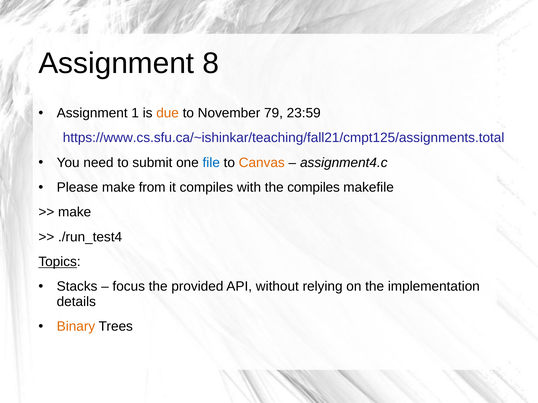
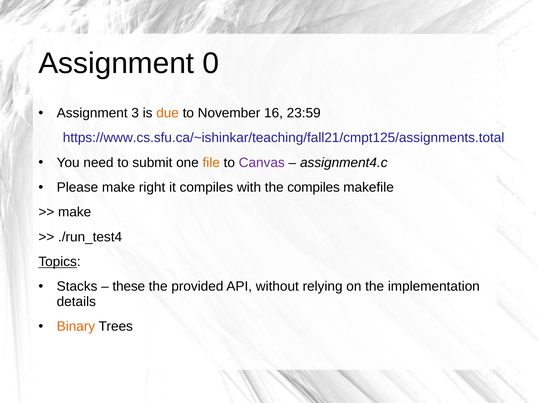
8: 8 -> 0
1: 1 -> 3
79: 79 -> 16
file colour: blue -> orange
Canvas colour: orange -> purple
from: from -> right
focus: focus -> these
